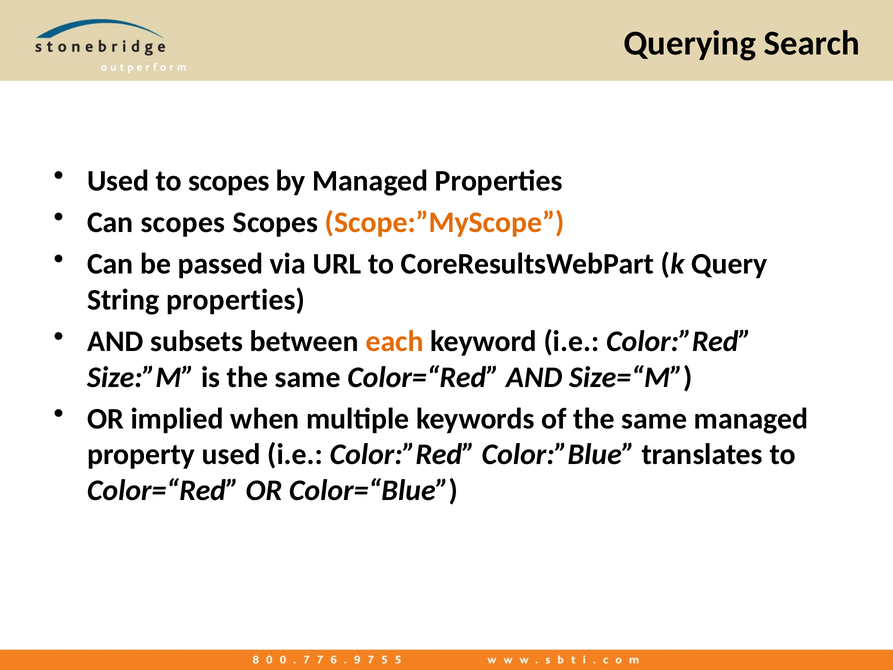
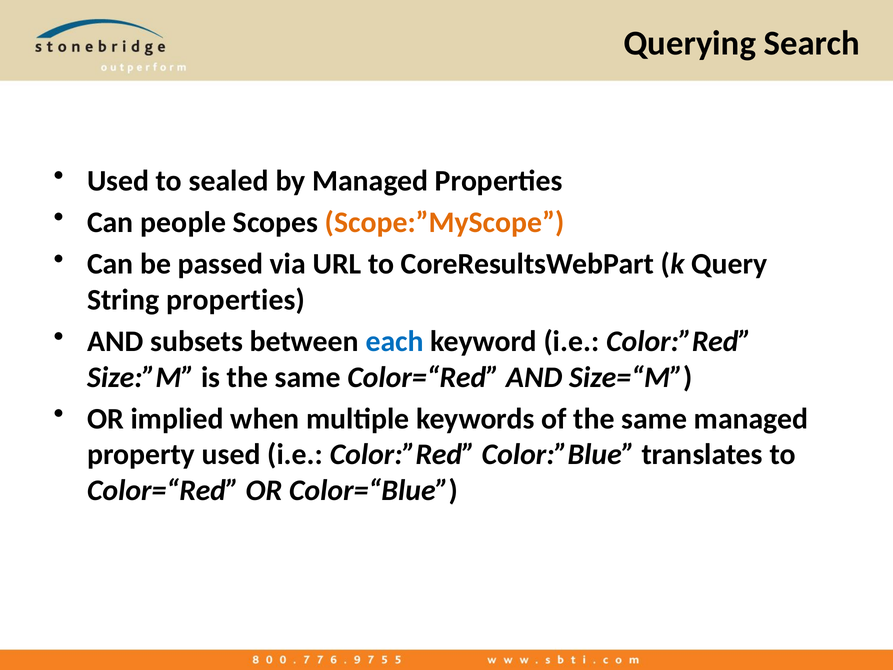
to scopes: scopes -> sealed
Can scopes: scopes -> people
each colour: orange -> blue
